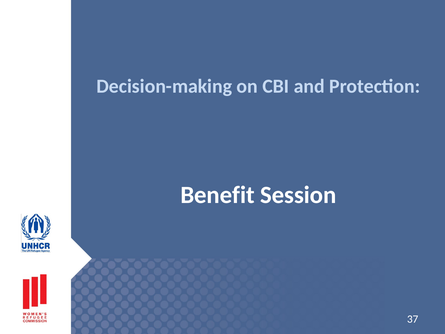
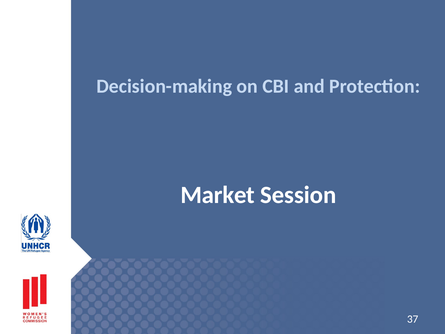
Benefit: Benefit -> Market
